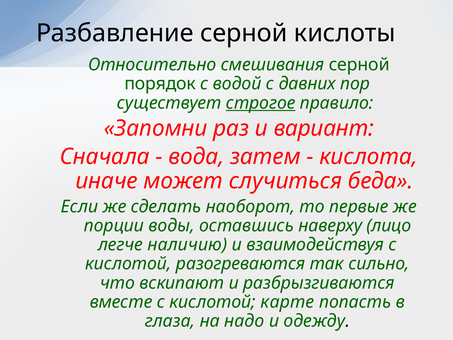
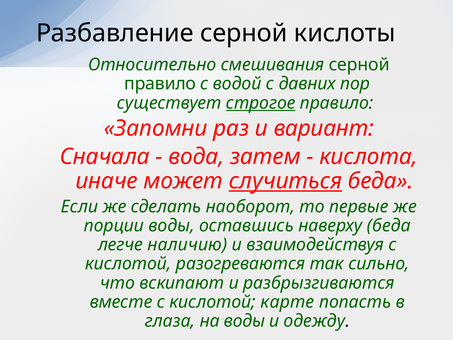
порядок at (160, 84): порядок -> правило
случиться underline: none -> present
наверху лицо: лицо -> беда
на надо: надо -> воды
